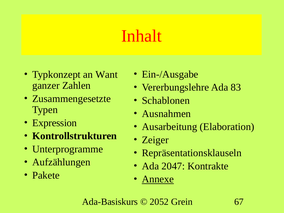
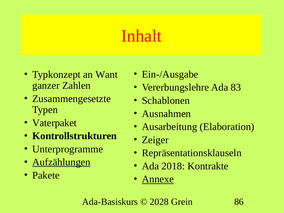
Expression: Expression -> Vaterpaket
Aufzählungen underline: none -> present
2047: 2047 -> 2018
2052: 2052 -> 2028
67: 67 -> 86
